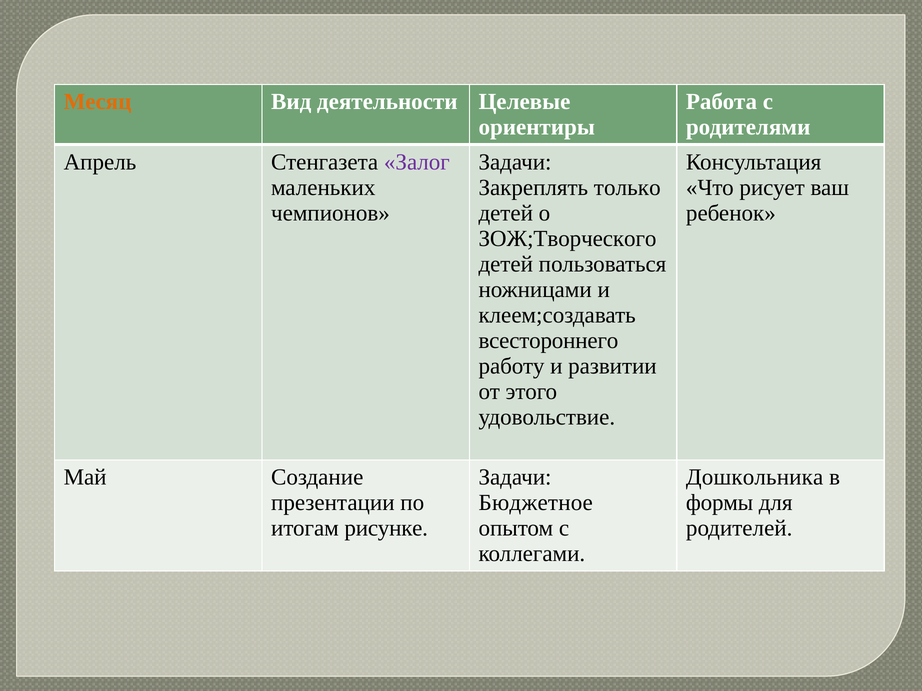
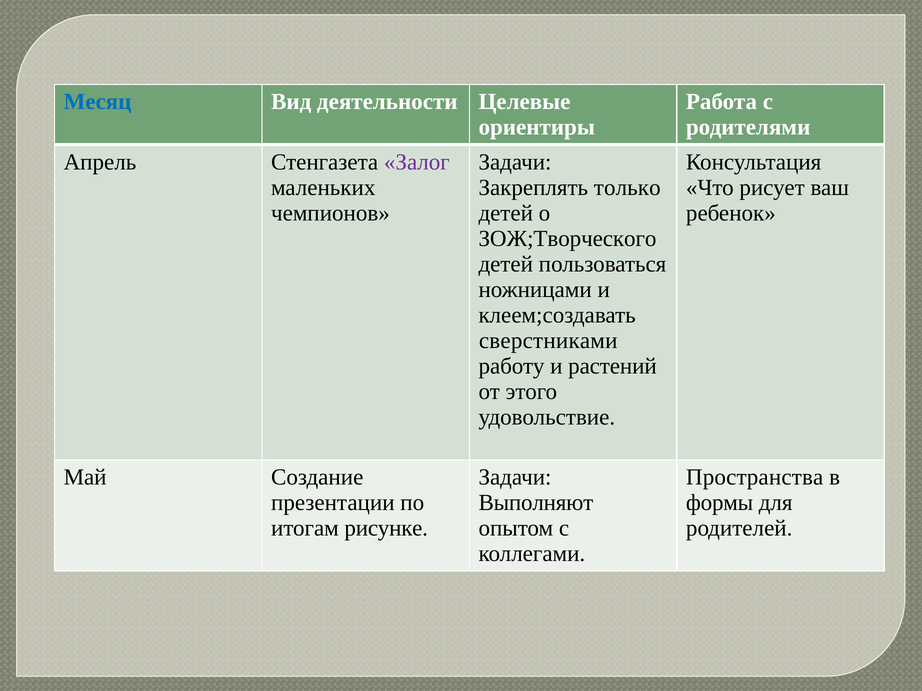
Месяц colour: orange -> blue
всестороннего: всестороннего -> сверстниками
развитии: развитии -> растений
Дошкольника: Дошкольника -> Пространства
Бюджетное: Бюджетное -> Выполняют
